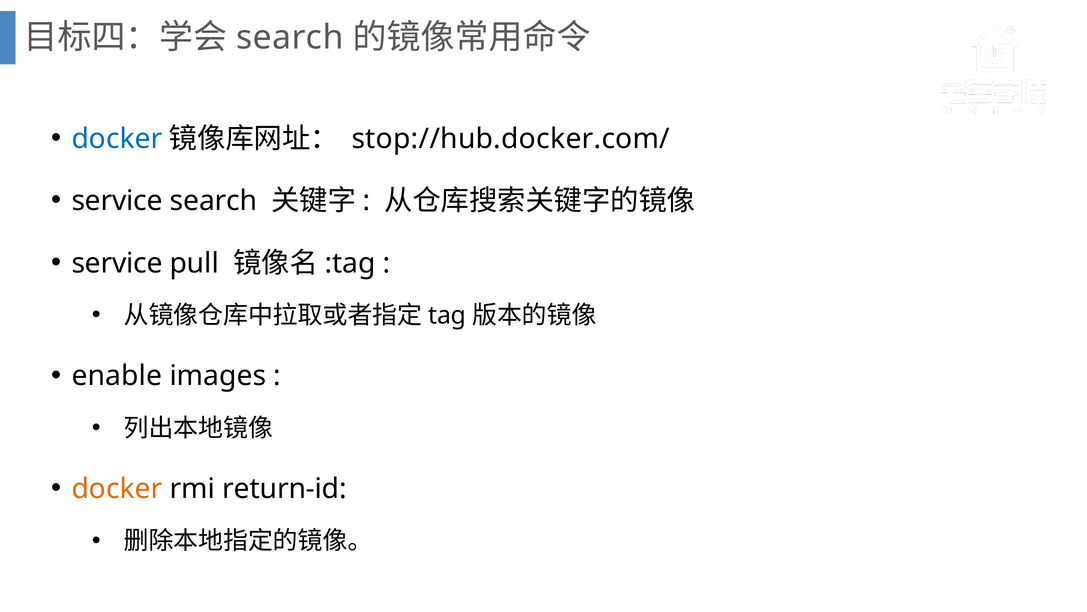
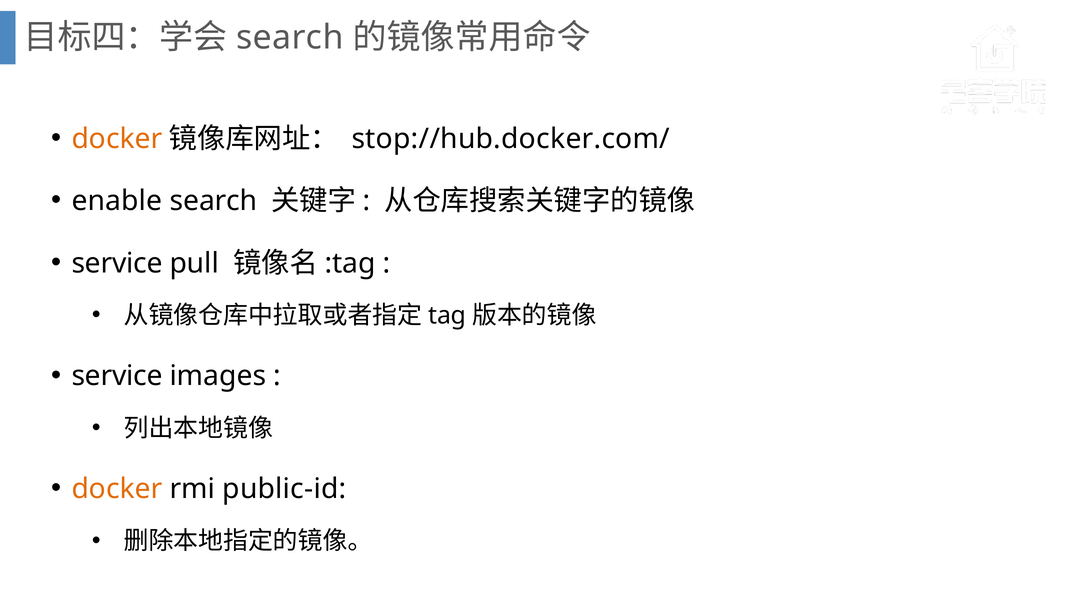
docker at (117, 139) colour: blue -> orange
service at (117, 201): service -> enable
enable at (117, 376): enable -> service
return-id: return-id -> public-id
